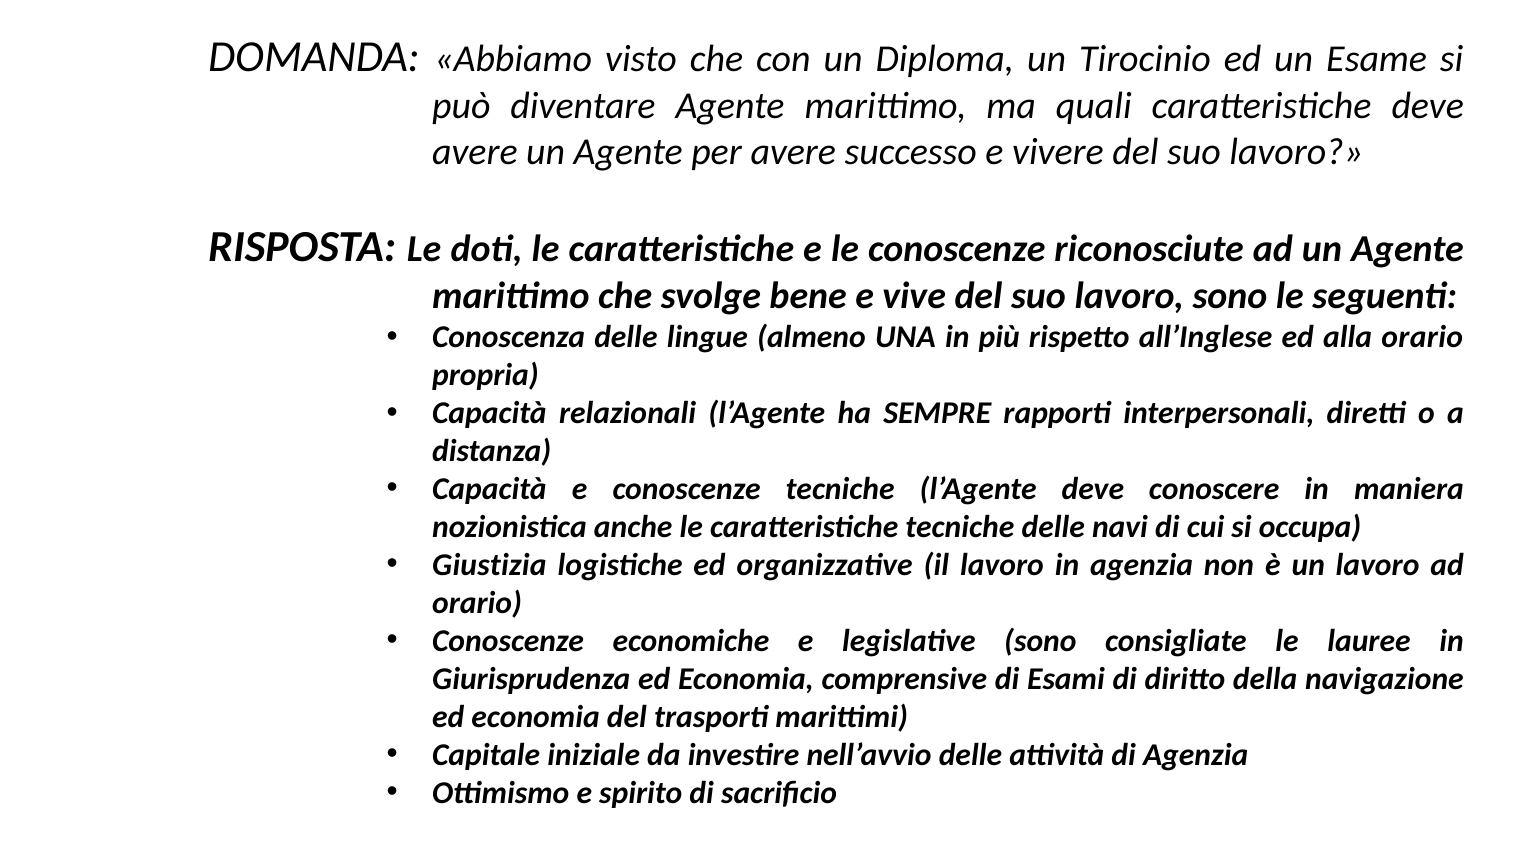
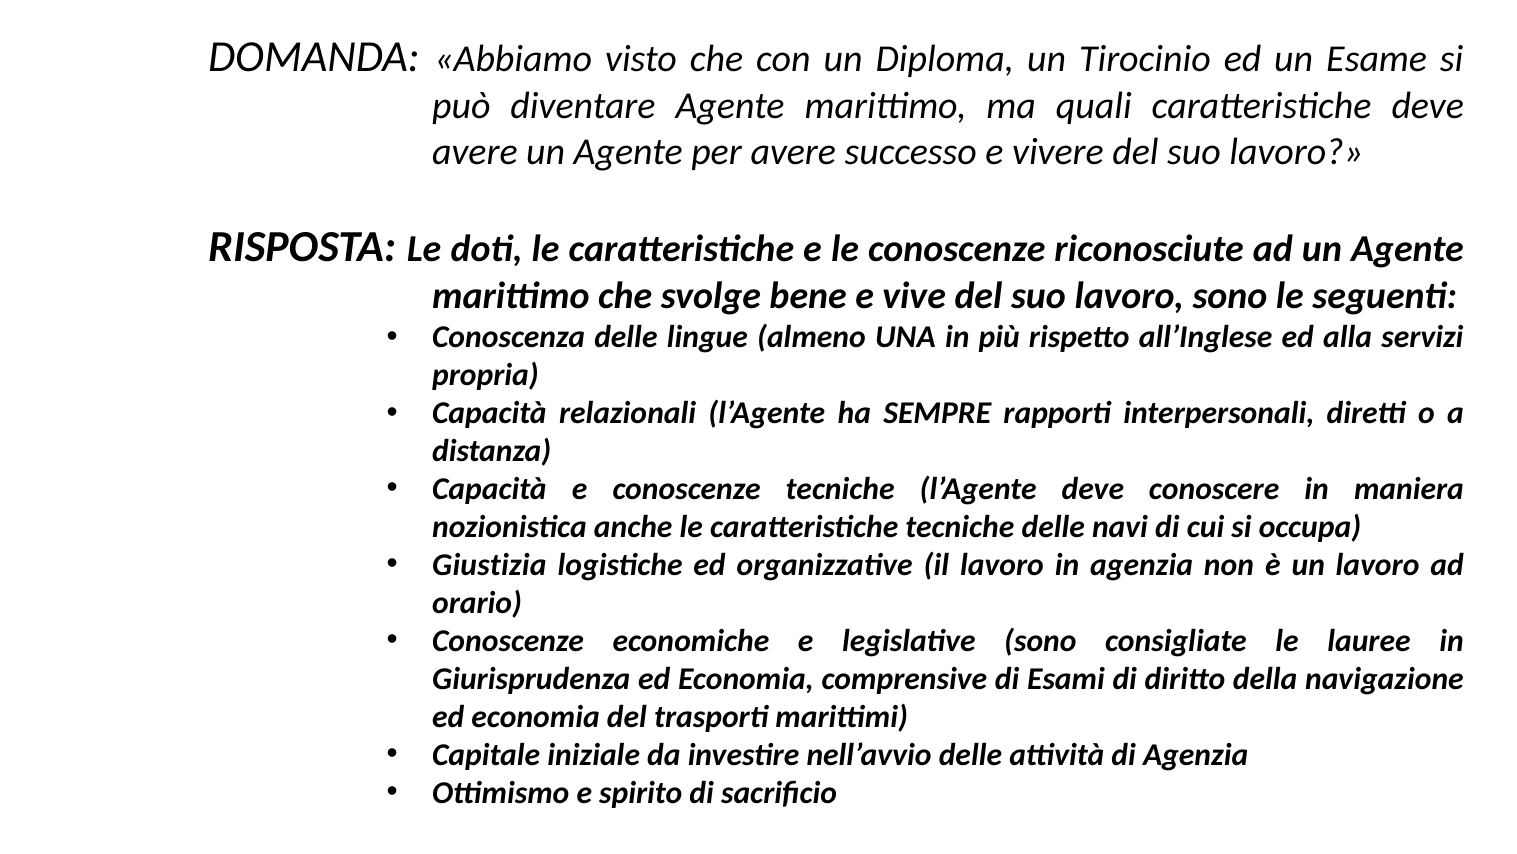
alla orario: orario -> servizi
